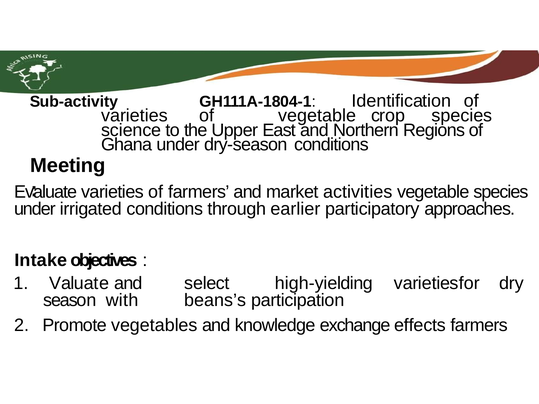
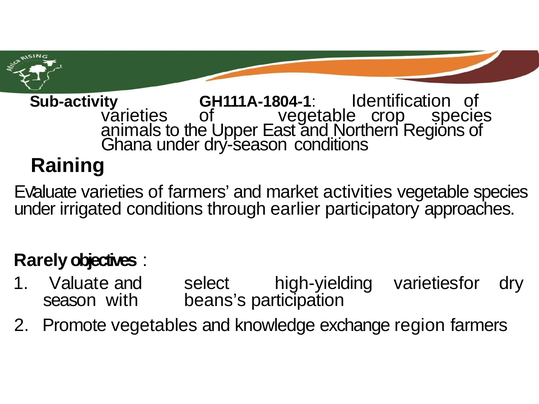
science: science -> animals
Meeting: Meeting -> Raining
Intake: Intake -> Rarely
effects: effects -> region
